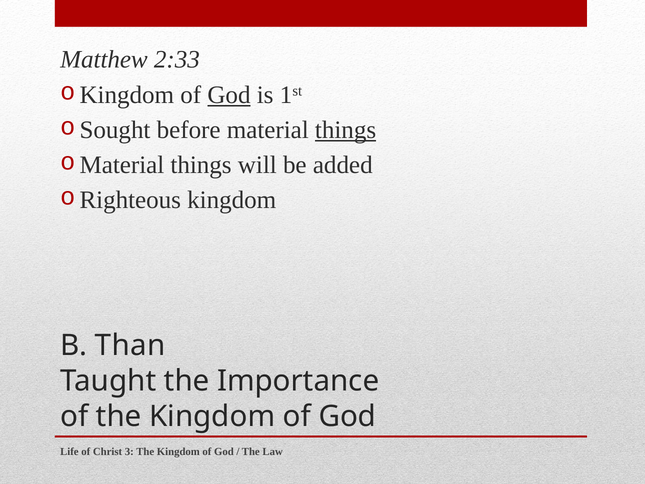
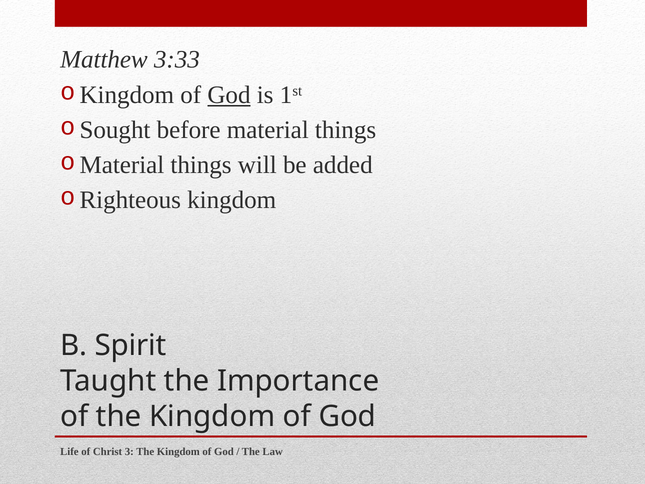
2:33: 2:33 -> 3:33
things at (346, 130) underline: present -> none
Than: Than -> Spirit
